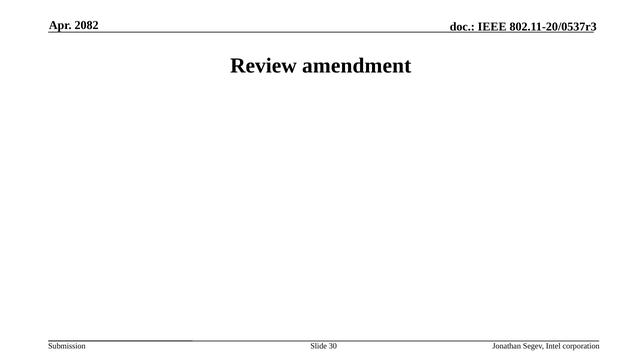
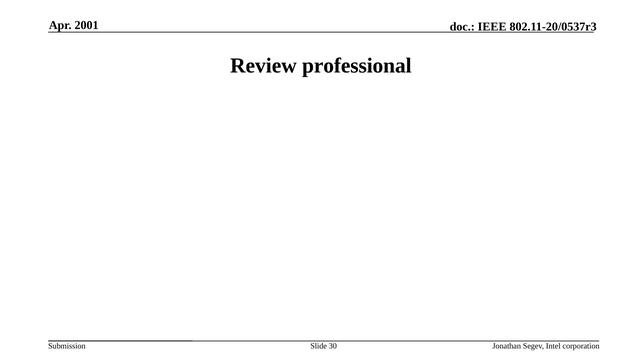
2082: 2082 -> 2001
amendment: amendment -> professional
